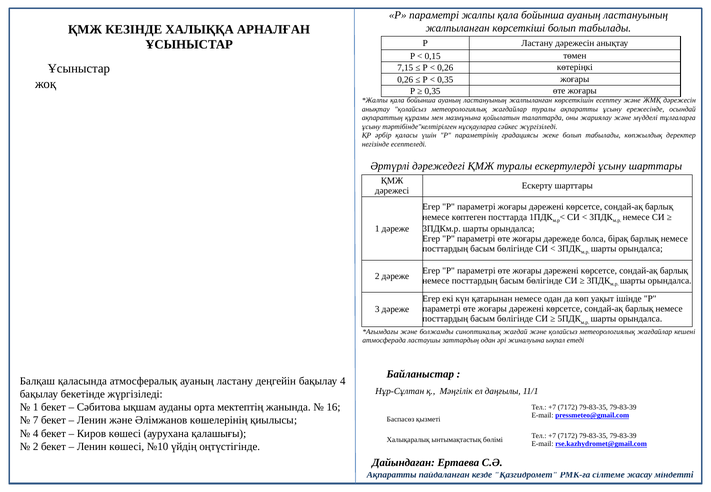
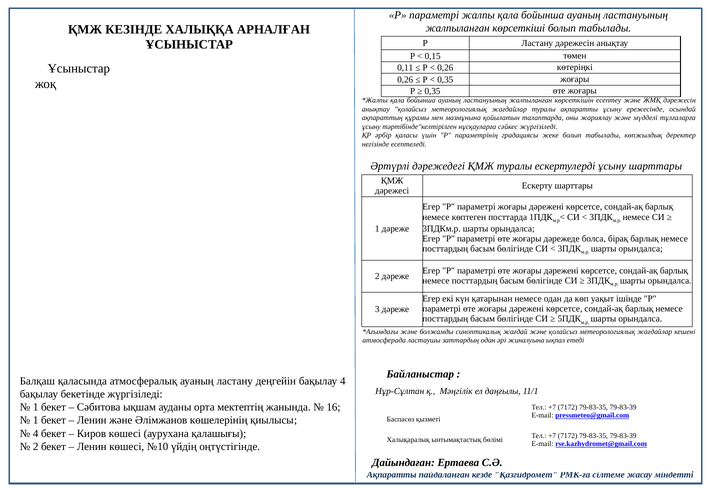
7,15: 7,15 -> 0,11
7 at (36, 420): 7 -> 1
